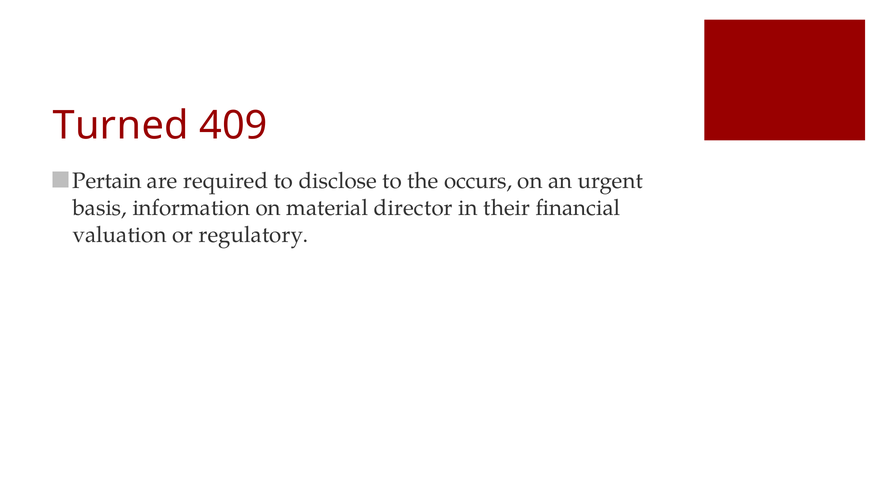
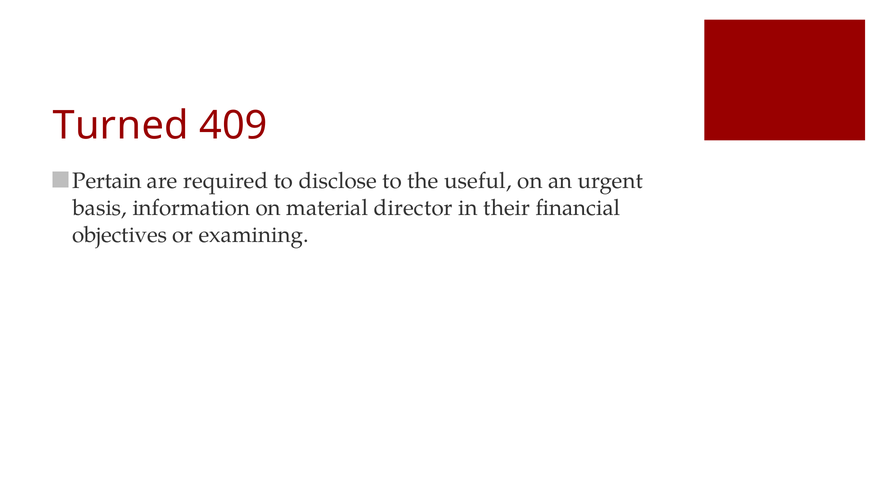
occurs: occurs -> useful
valuation: valuation -> objectives
regulatory: regulatory -> examining
